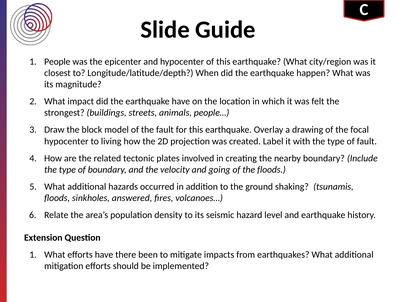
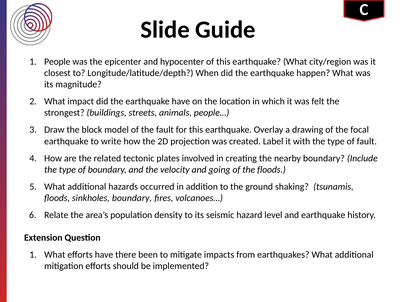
hypocenter at (66, 141): hypocenter -> earthquake
living: living -> write
sinkholes answered: answered -> boundary
